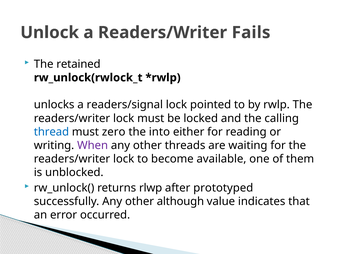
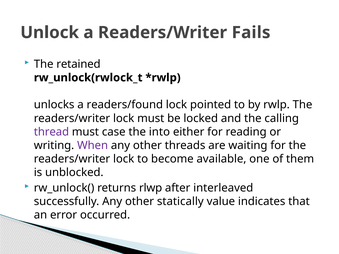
readers/signal: readers/signal -> readers/found
thread colour: blue -> purple
zero: zero -> case
prototyped: prototyped -> interleaved
although: although -> statically
